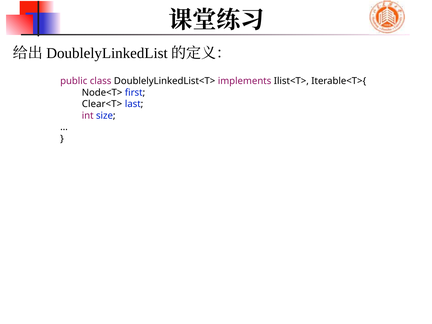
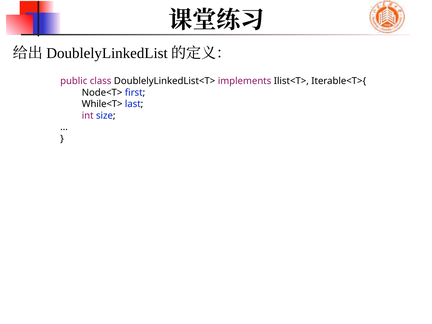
Clear<T>: Clear<T> -> While<T>
